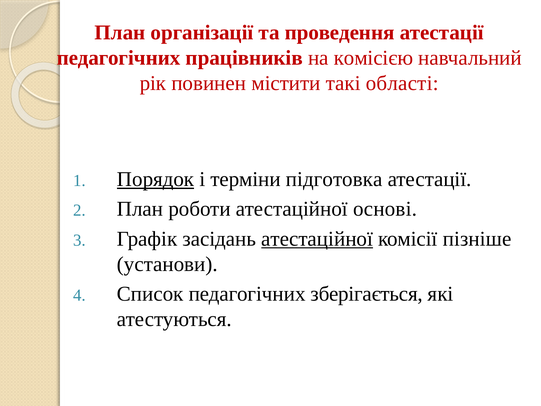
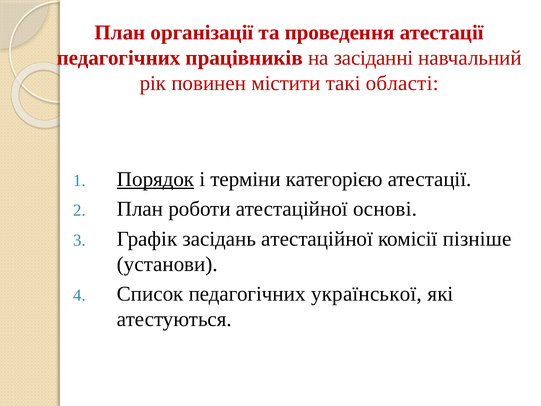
комісією: комісією -> засіданні
підготовка: підготовка -> категорією
атестаційної at (317, 239) underline: present -> none
зберігається: зберігається -> української
